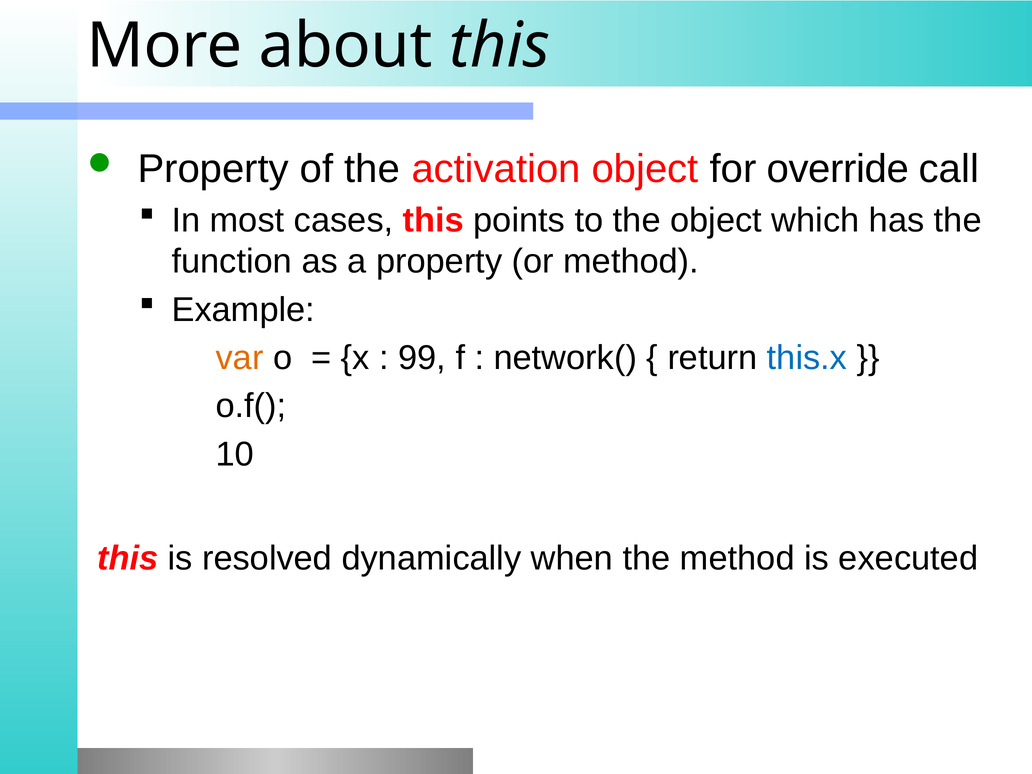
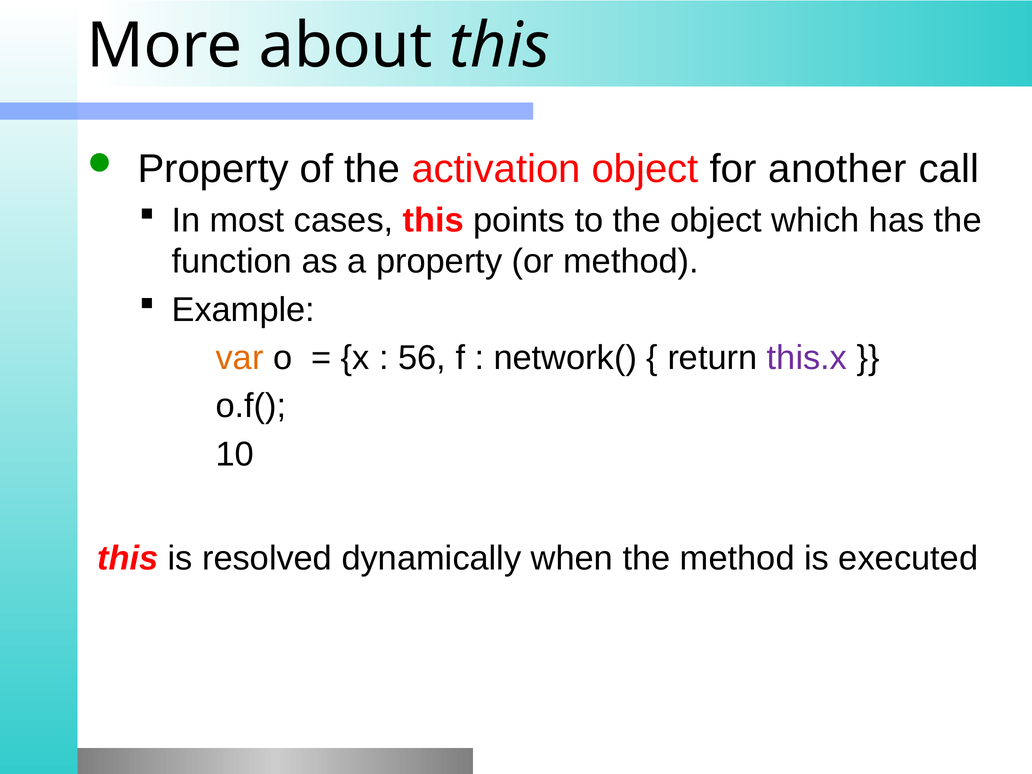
override: override -> another
99: 99 -> 56
this.x colour: blue -> purple
